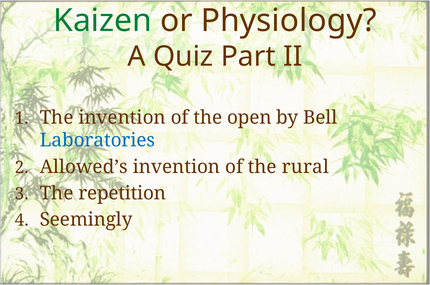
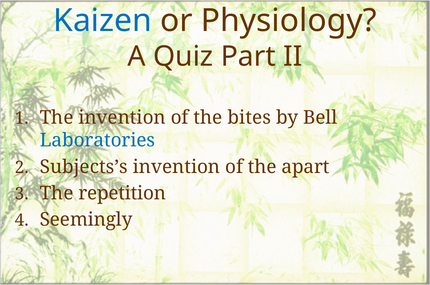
Kaizen colour: green -> blue
open: open -> bites
Allowed’s: Allowed’s -> Subjects’s
rural: rural -> apart
